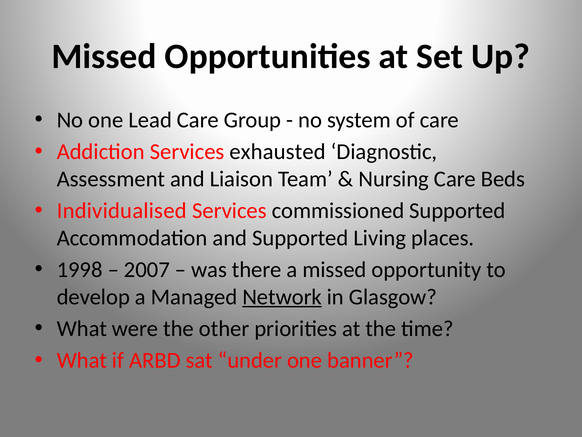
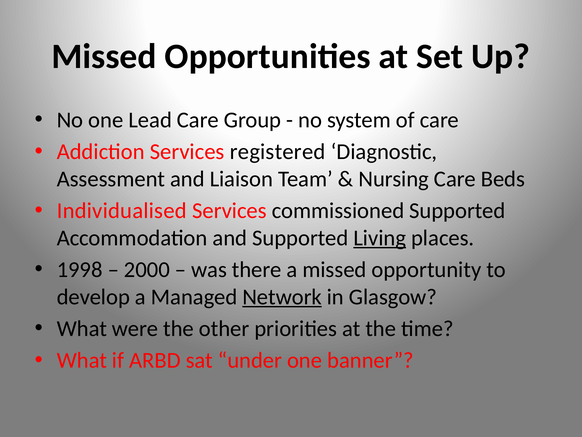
exhausted: exhausted -> registered
Living underline: none -> present
2007: 2007 -> 2000
